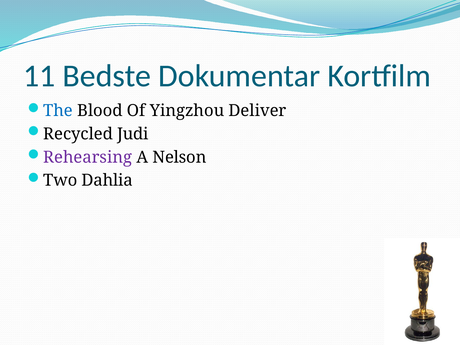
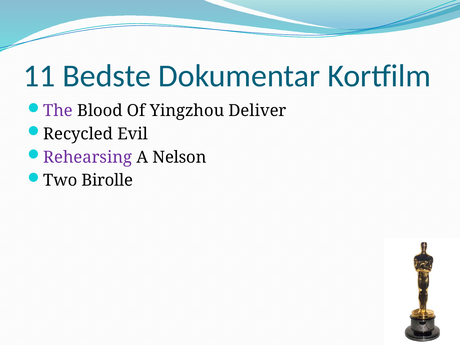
The colour: blue -> purple
Judi: Judi -> Evil
Dahlia: Dahlia -> Birolle
